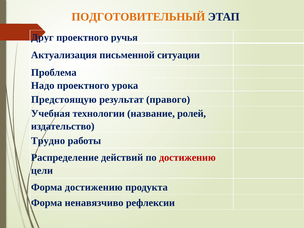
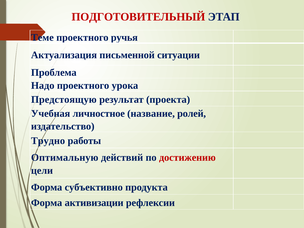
ПОДГОТОВИТЕЛЬНЫЙ colour: orange -> red
Друг: Друг -> Теме
правого: правого -> проекта
технологии: технологии -> личностное
Распределение: Распределение -> Оптимальную
Форма достижению: достижению -> субъективно
ненавязчиво: ненавязчиво -> активизации
